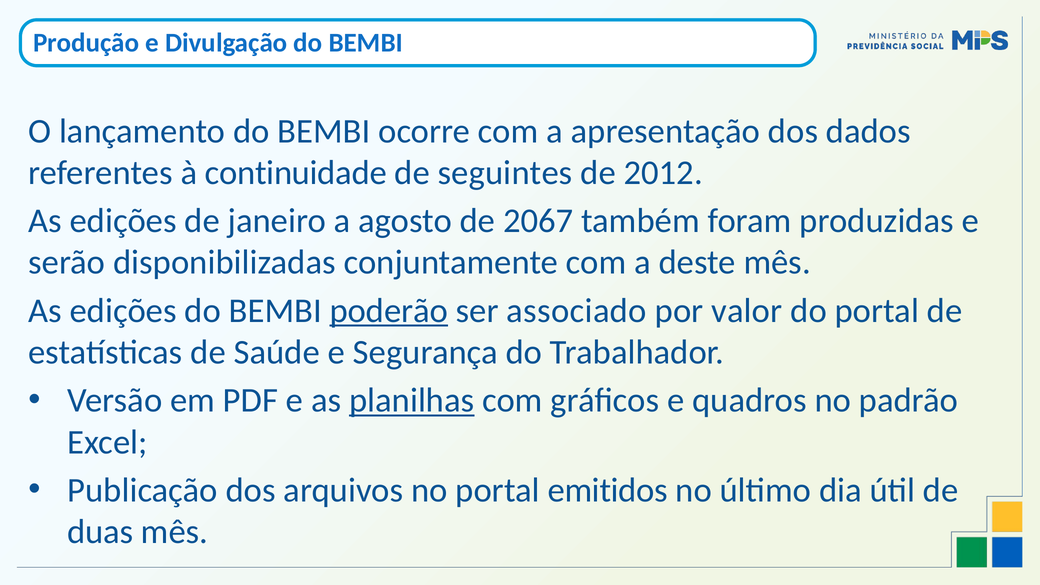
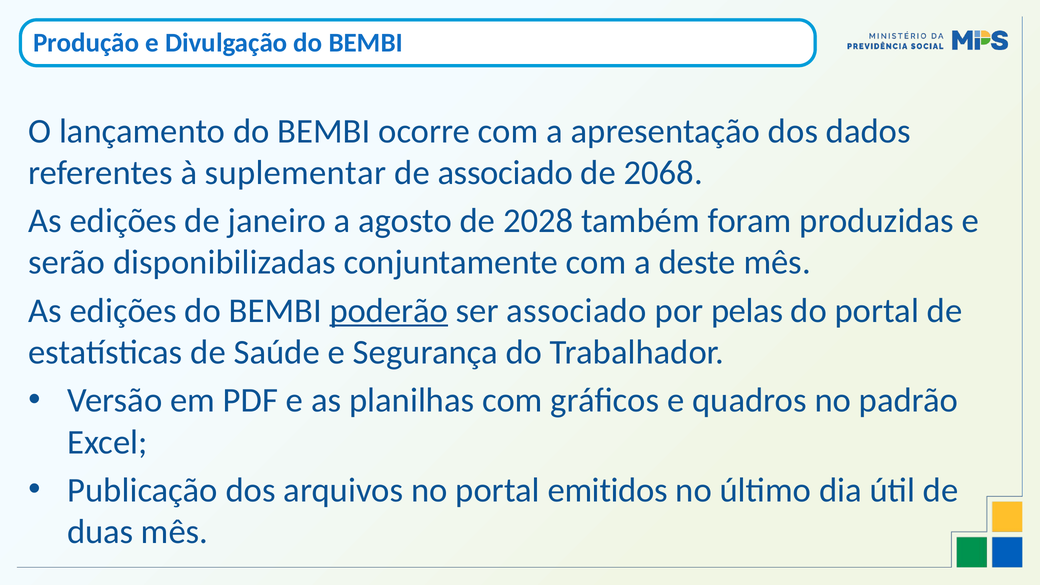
continuidade: continuidade -> suplementar
de seguintes: seguintes -> associado
2012: 2012 -> 2068
2067: 2067 -> 2028
valor: valor -> pelas
planilhas underline: present -> none
